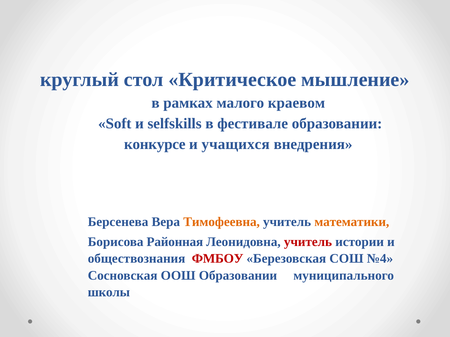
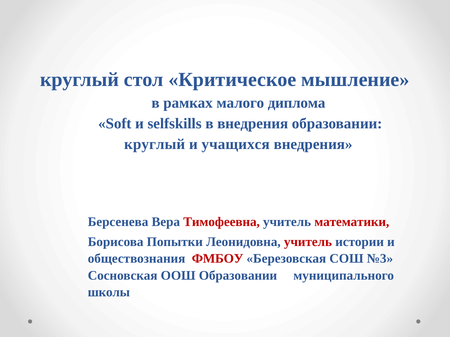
краевом: краевом -> диплома
в фестивале: фестивале -> внедрения
конкурсе at (155, 144): конкурсе -> круглый
Тимофеевна colour: orange -> red
математики colour: orange -> red
Районная: Районная -> Попытки
№4: №4 -> №3
